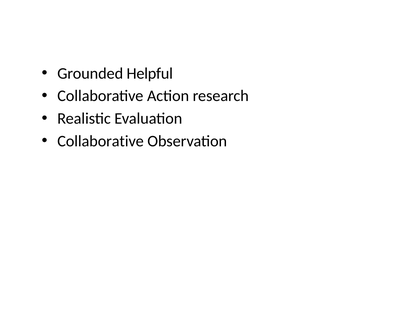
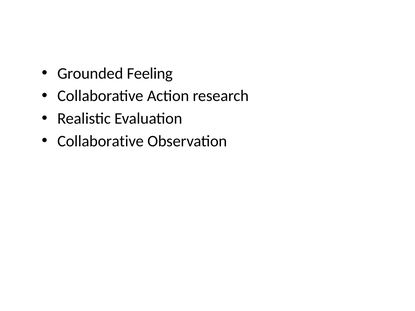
Helpful: Helpful -> Feeling
